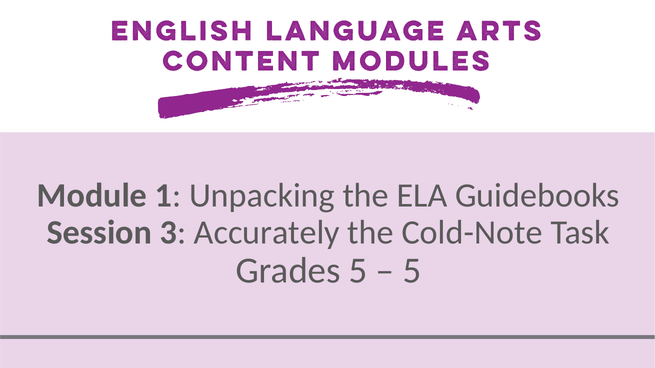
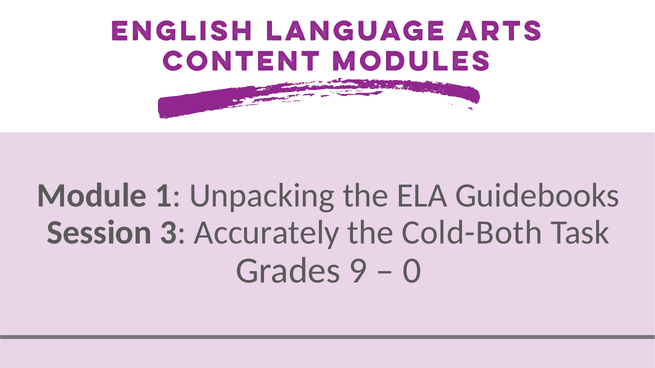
Cold-Note: Cold-Note -> Cold-Both
Grades 5: 5 -> 9
5 at (412, 271): 5 -> 0
